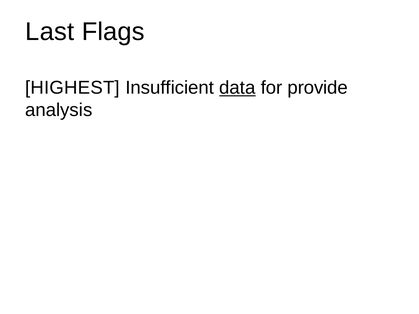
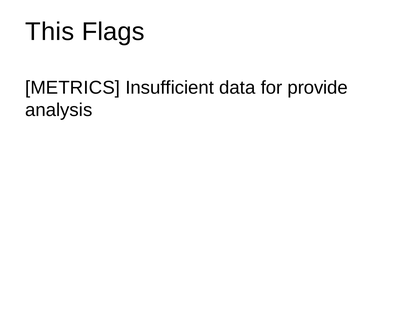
Last: Last -> This
HIGHEST: HIGHEST -> METRICS
data underline: present -> none
